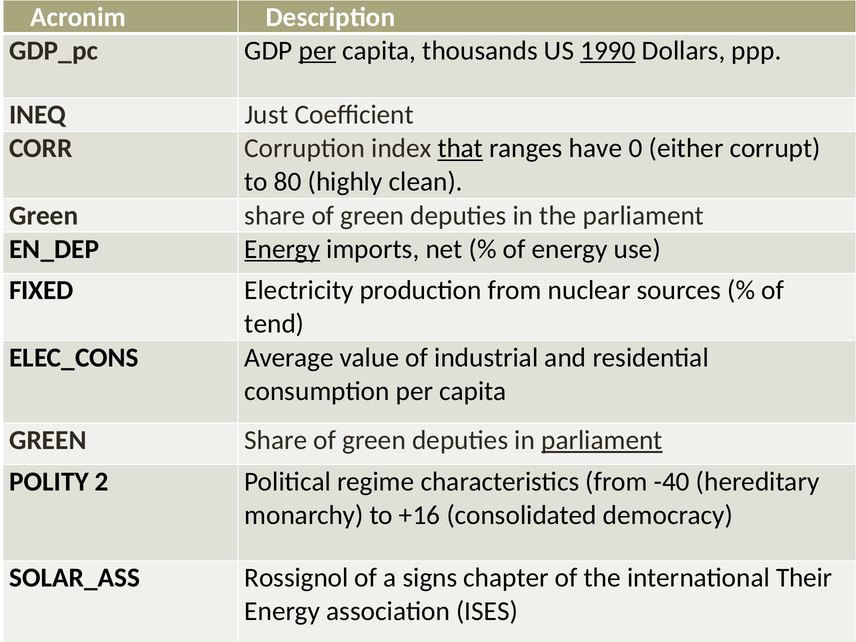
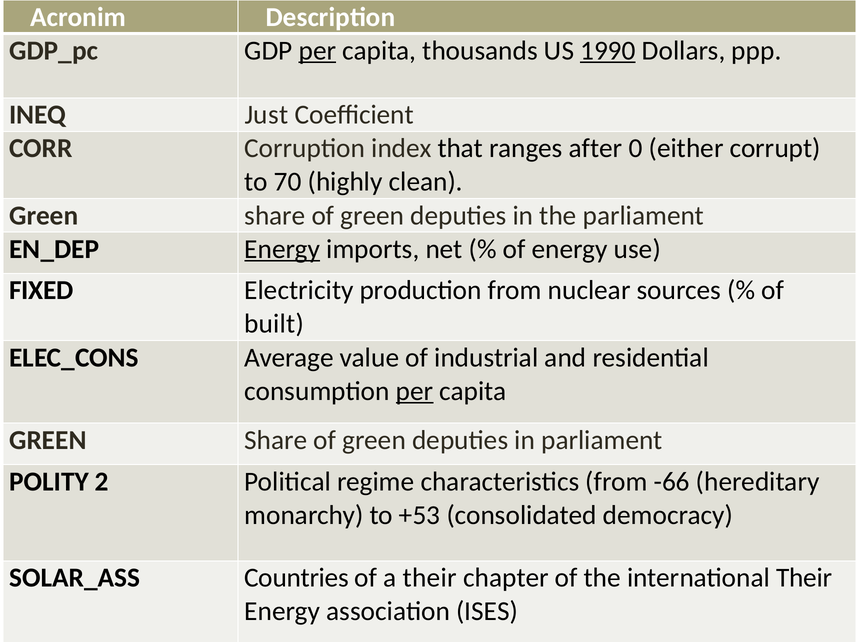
that underline: present -> none
have: have -> after
80: 80 -> 70
tend: tend -> built
per at (415, 391) underline: none -> present
parliament at (602, 440) underline: present -> none
-40: -40 -> -66
+16: +16 -> +53
Rossignol: Rossignol -> Countries
a signs: signs -> their
